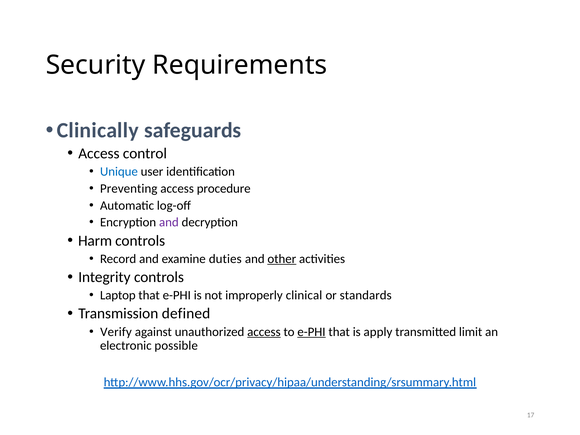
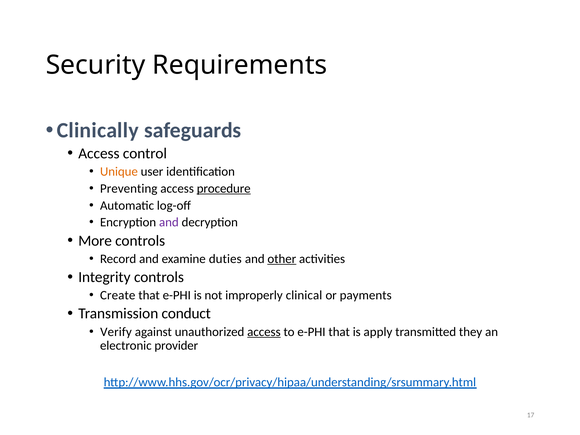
Unique colour: blue -> orange
procedure underline: none -> present
Harm: Harm -> More
Laptop: Laptop -> Create
standards: standards -> payments
defined: defined -> conduct
e-PHI at (311, 332) underline: present -> none
limit: limit -> they
possible: possible -> provider
